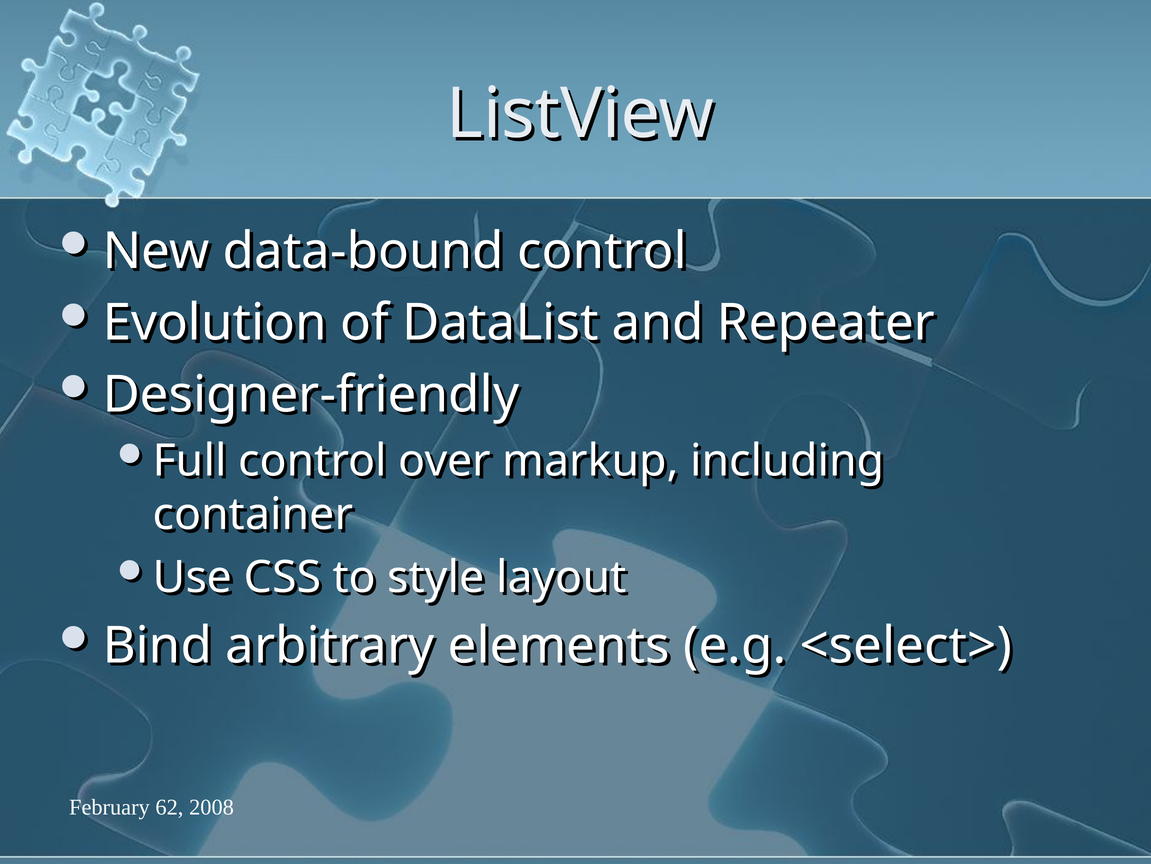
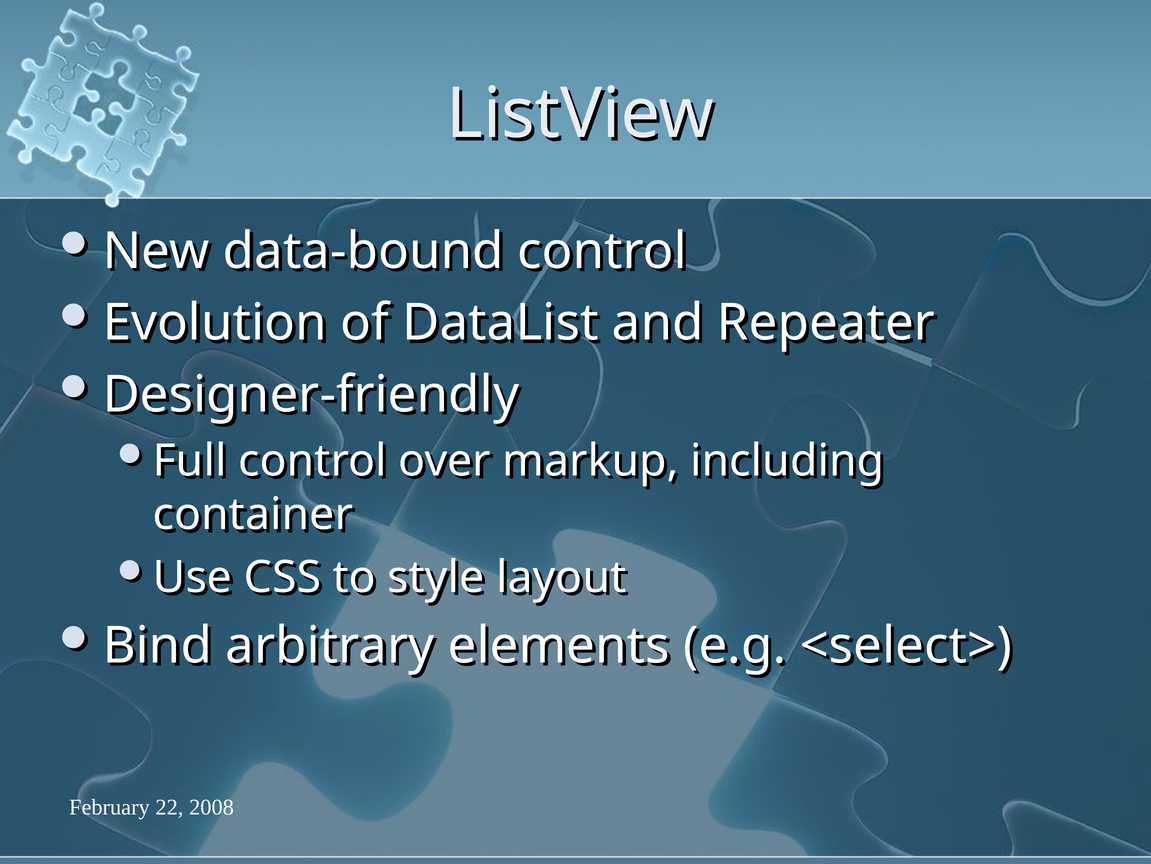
62: 62 -> 22
